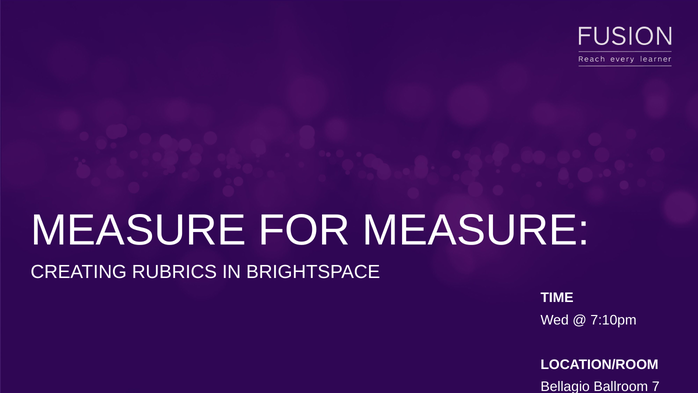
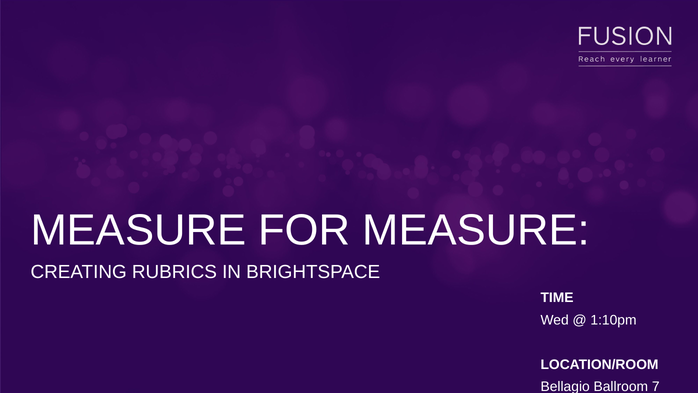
7:10pm: 7:10pm -> 1:10pm
